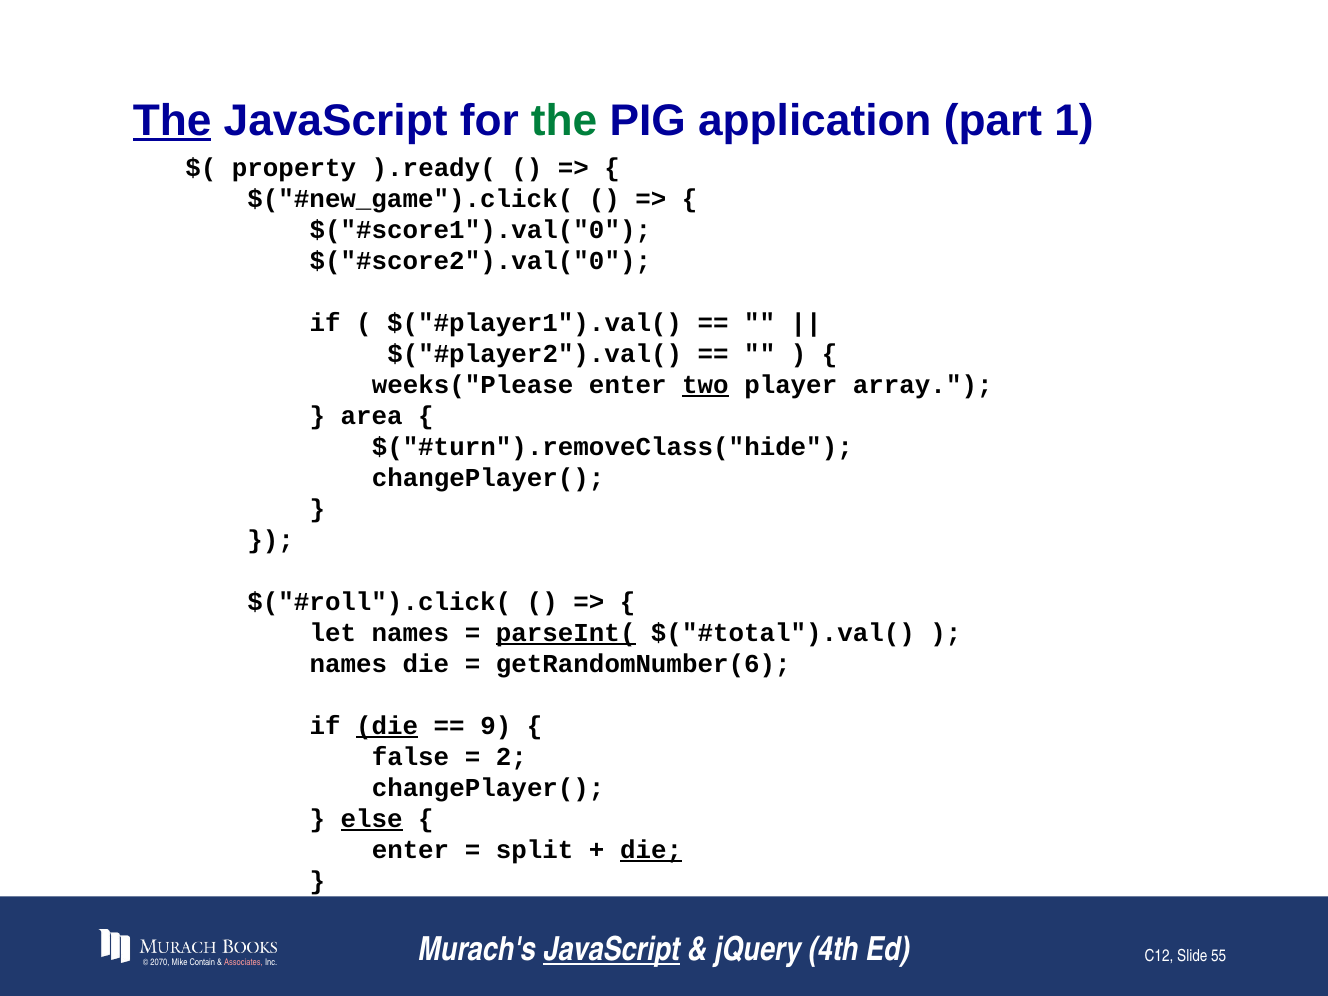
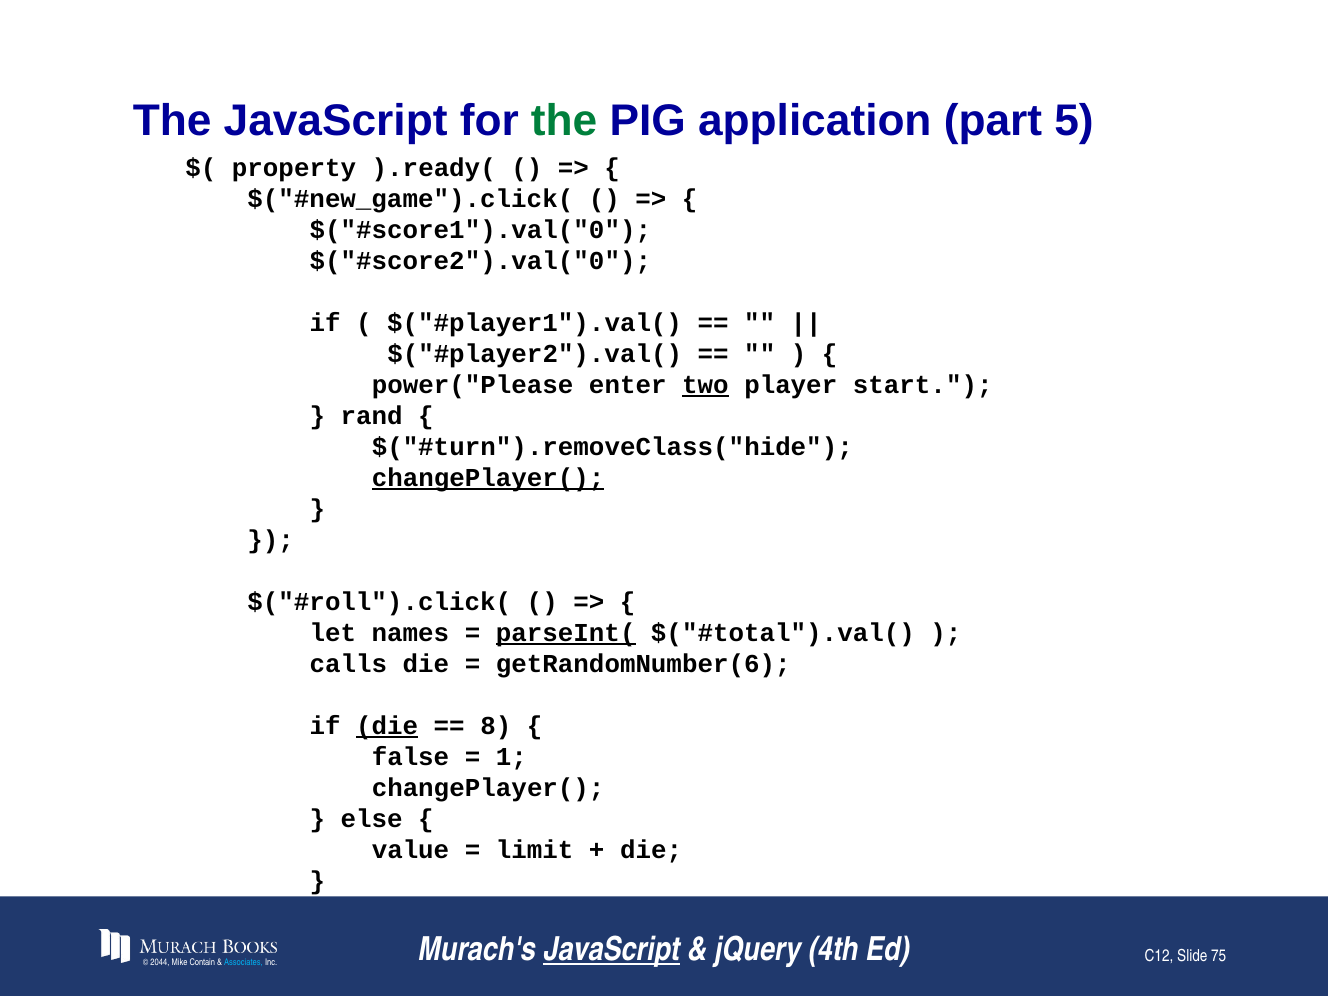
The at (172, 121) underline: present -> none
1: 1 -> 5
weeks("Please: weeks("Please -> power("Please
array: array -> start
area: area -> rand
changePlayer( at (488, 478) underline: none -> present
names at (348, 664): names -> calls
9: 9 -> 8
2: 2 -> 1
else underline: present -> none
enter at (410, 850): enter -> value
split: split -> limit
die at (651, 850) underline: present -> none
2070: 2070 -> 2044
Associates colour: pink -> light blue
55: 55 -> 75
